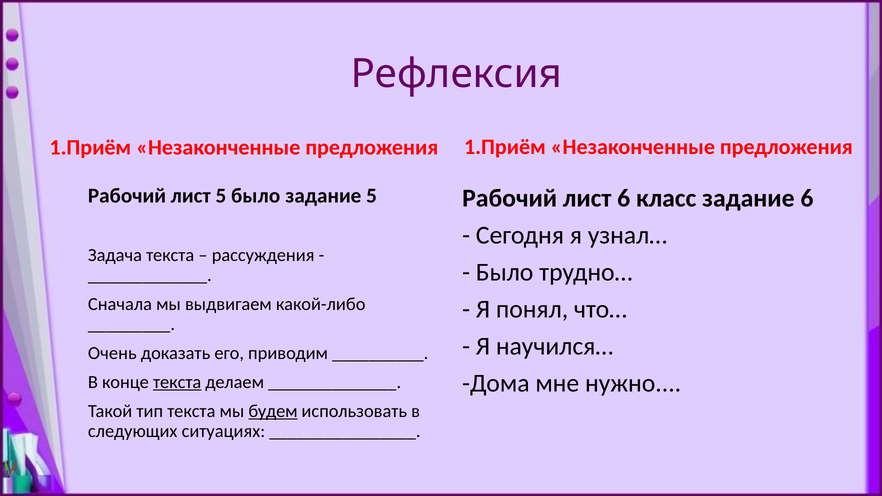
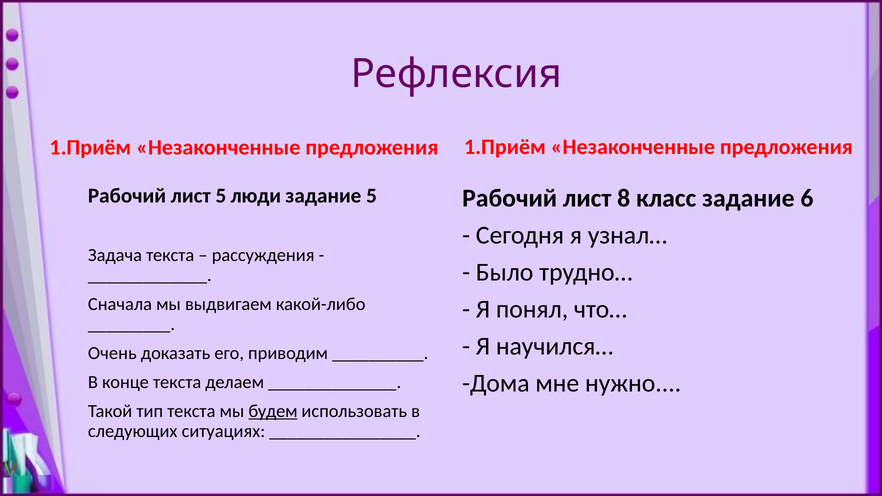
5 было: было -> люди
лист 6: 6 -> 8
текста at (177, 382) underline: present -> none
